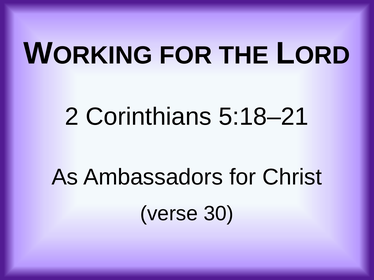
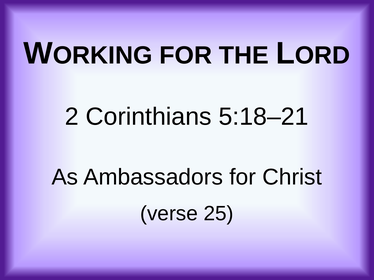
30: 30 -> 25
